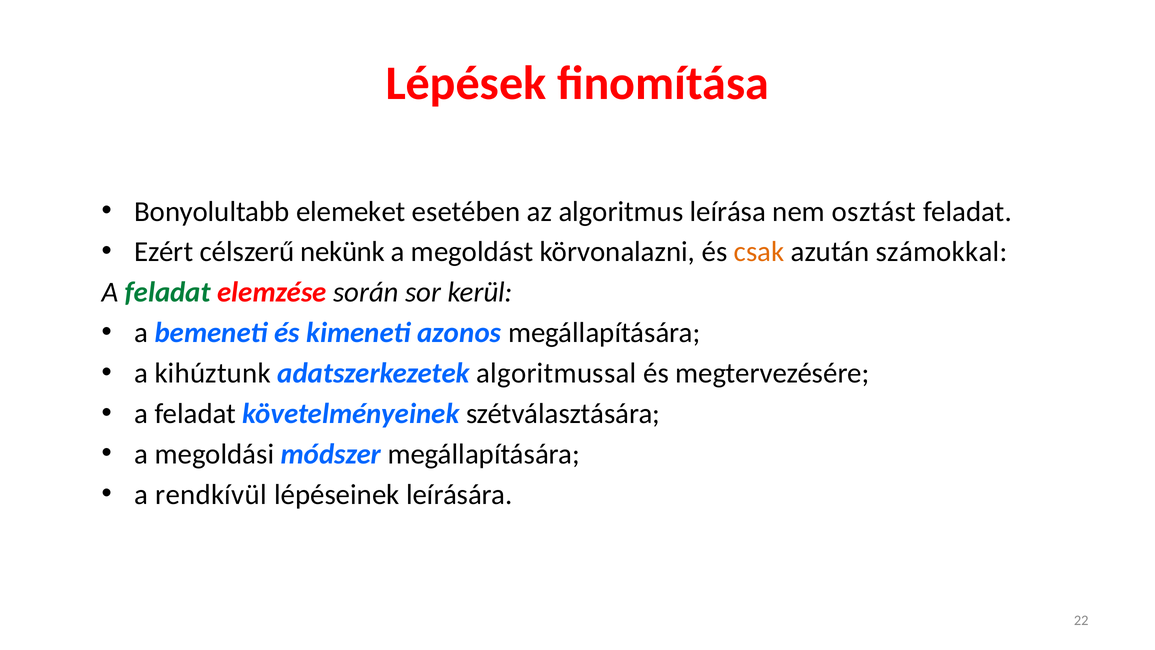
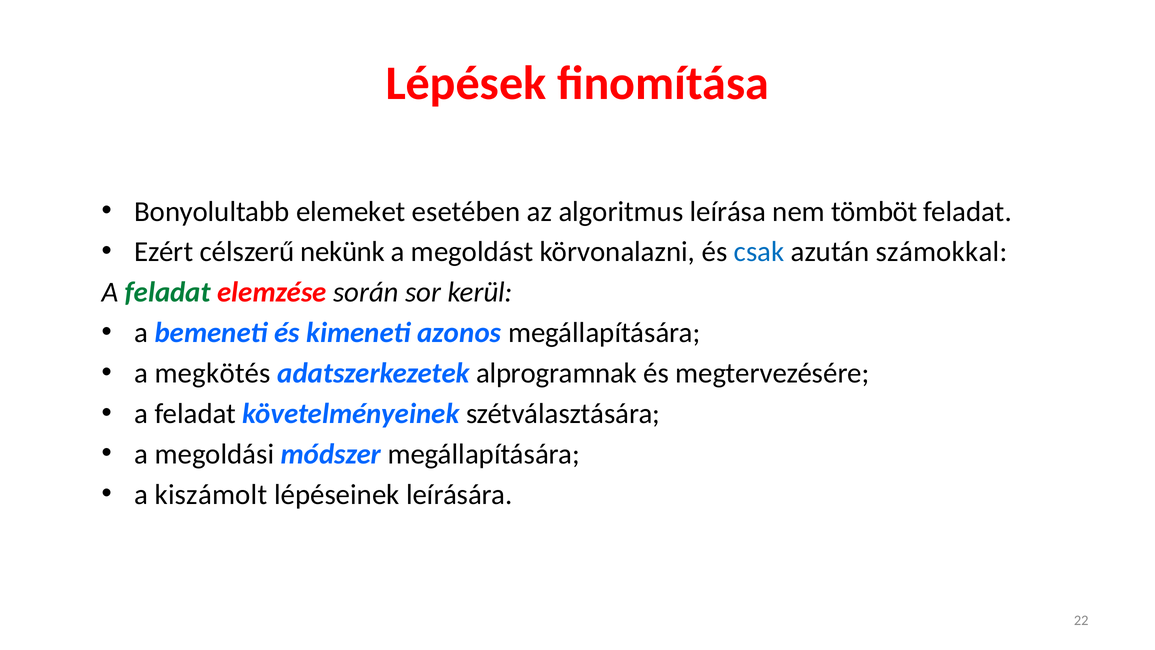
osztást: osztást -> tömböt
csak colour: orange -> blue
kihúztunk: kihúztunk -> megkötés
algoritmussal: algoritmussal -> alprogramnak
rendkívül: rendkívül -> kiszámolt
